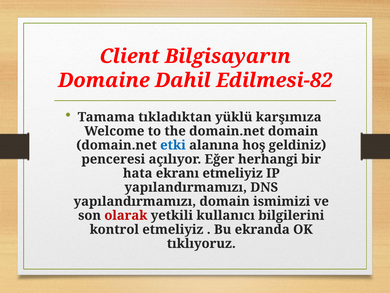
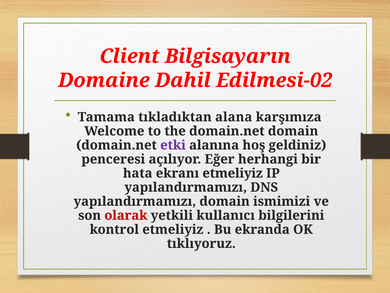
Edilmesi-82: Edilmesi-82 -> Edilmesi-02
yüklü: yüklü -> alana
etki colour: blue -> purple
